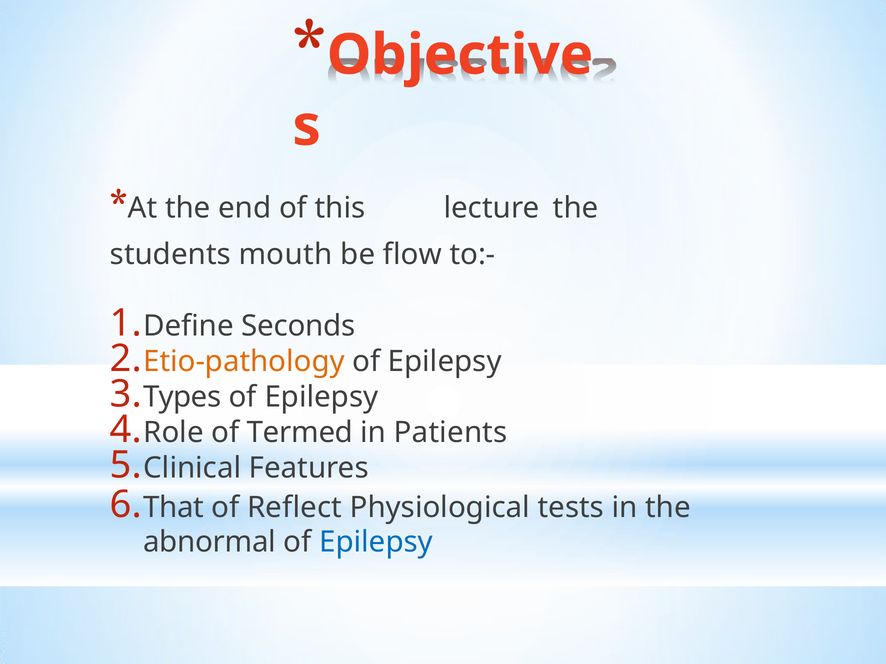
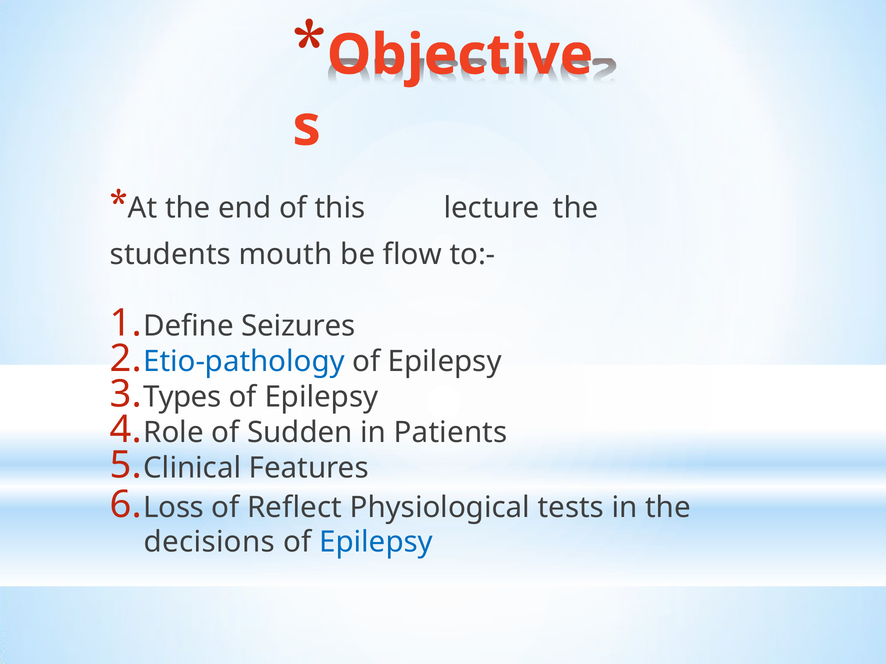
Seconds: Seconds -> Seizures
Etio-pathology colour: orange -> blue
Termed: Termed -> Sudden
That: That -> Loss
abnormal: abnormal -> decisions
